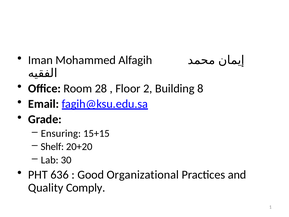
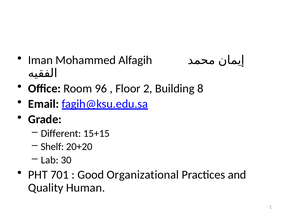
28: 28 -> 96
Ensuring: Ensuring -> Different
636: 636 -> 701
Comply: Comply -> Human
